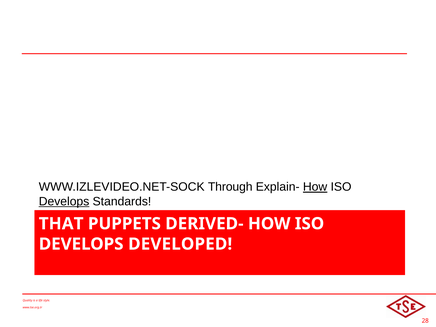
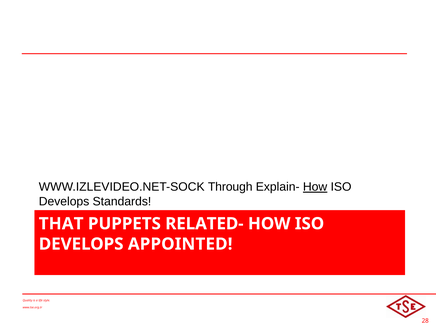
Develops at (64, 202) underline: present -> none
DERIVED-: DERIVED- -> RELATED-
DEVELOPED: DEVELOPED -> APPOINTED
